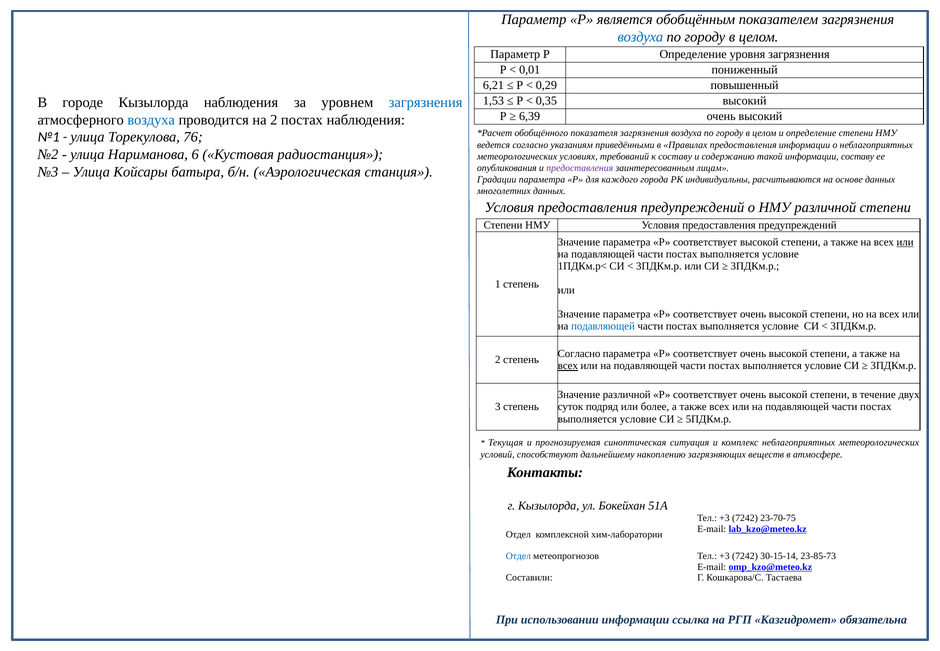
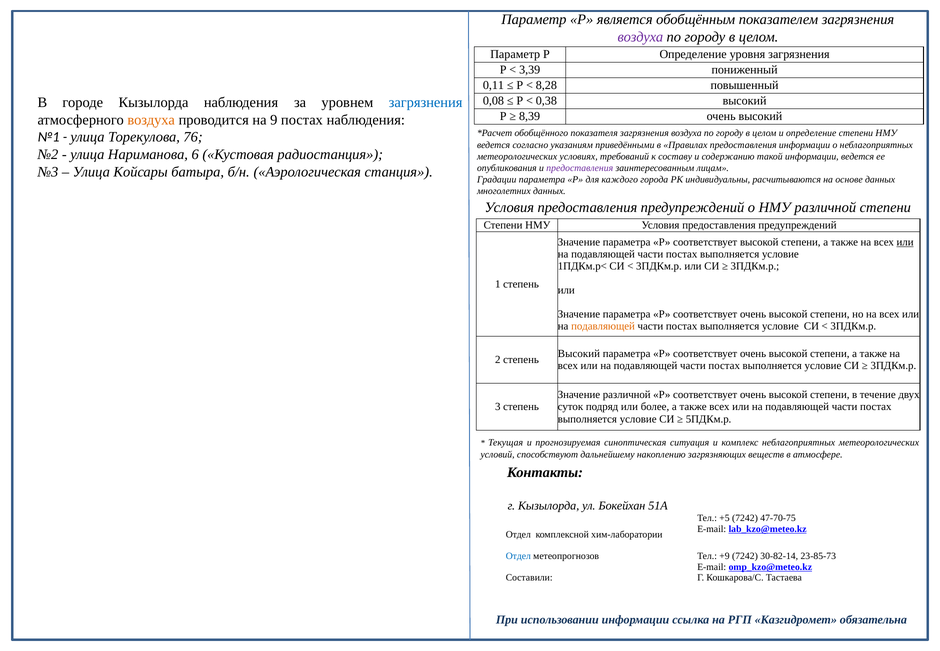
воздуха at (640, 37) colour: blue -> purple
0,01: 0,01 -> 3,39
6,21: 6,21 -> 0,11
0,29: 0,29 -> 8,28
1,53: 1,53 -> 0,08
0,35: 0,35 -> 0,38
6,39: 6,39 -> 8,39
воздуха at (151, 120) colour: blue -> orange
на 2: 2 -> 9
информации составу: составу -> ведется
подавляющей at (603, 326) colour: blue -> orange
Согласно at (579, 354): Согласно -> Высокий
всех at (568, 366) underline: present -> none
+3 at (724, 518): +3 -> +5
23-70-75: 23-70-75 -> 47-70-75
+3 at (724, 556): +3 -> +9
30-15-14: 30-15-14 -> 30-82-14
